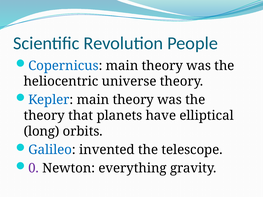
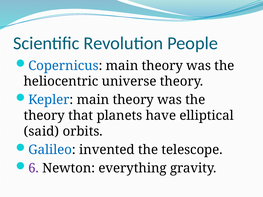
long: long -> said
0: 0 -> 6
